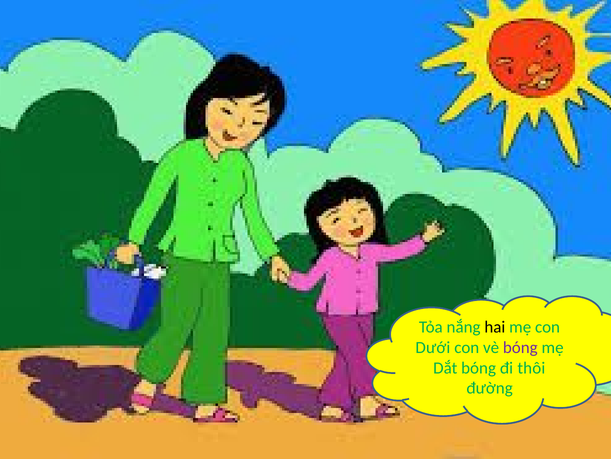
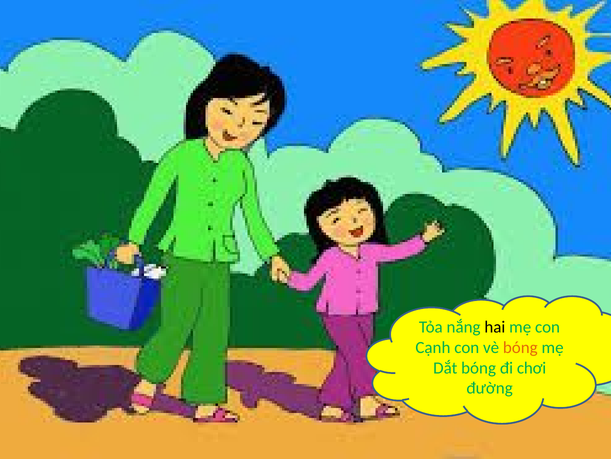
Dưới: Dưới -> Cạnh
bóng at (520, 347) colour: purple -> orange
thôi: thôi -> chơi
